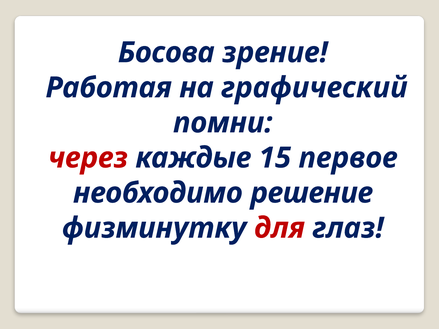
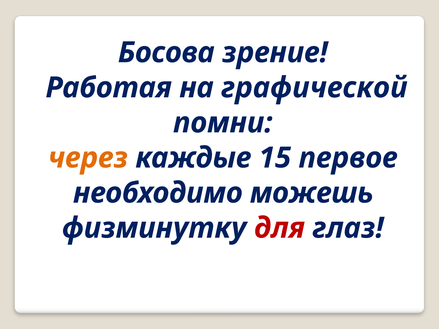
графический: графический -> графической
через colour: red -> orange
решение: решение -> можешь
